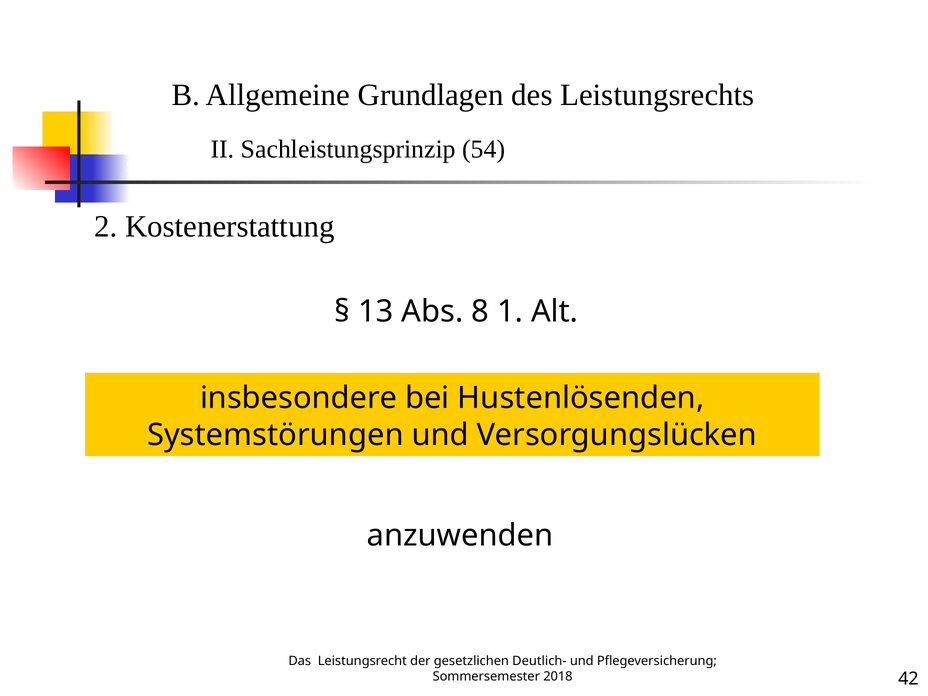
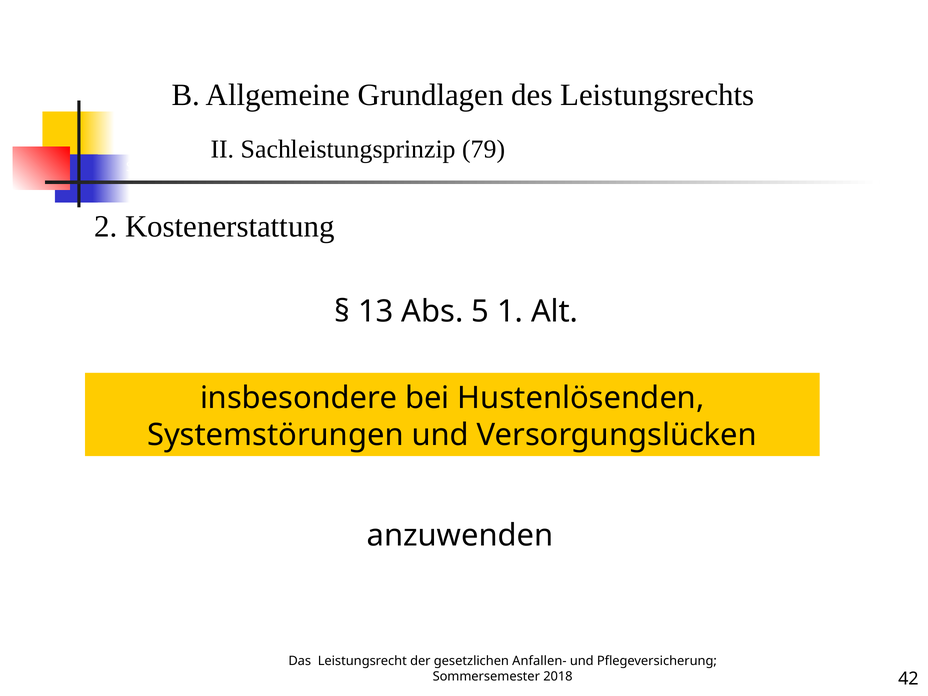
54: 54 -> 79
8: 8 -> 5
Deutlich-: Deutlich- -> Anfallen-
